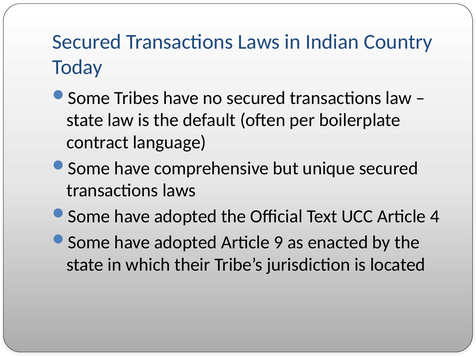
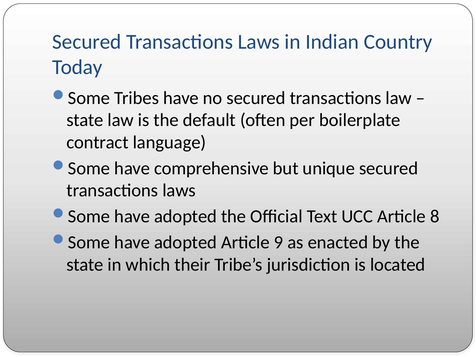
4: 4 -> 8
